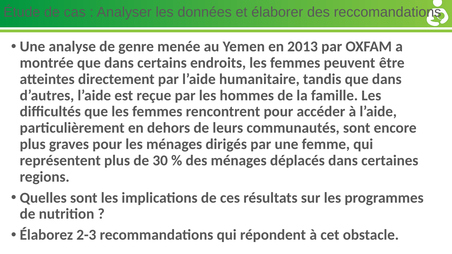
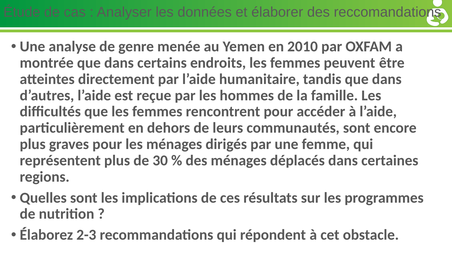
2013: 2013 -> 2010
